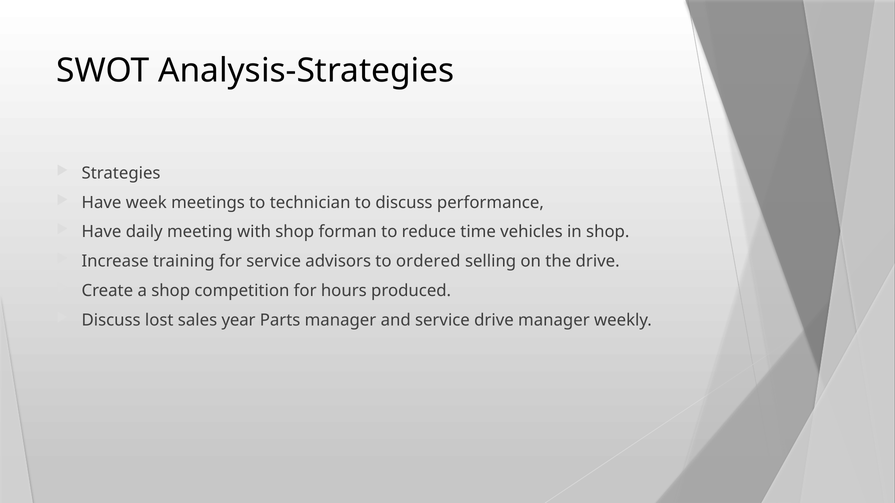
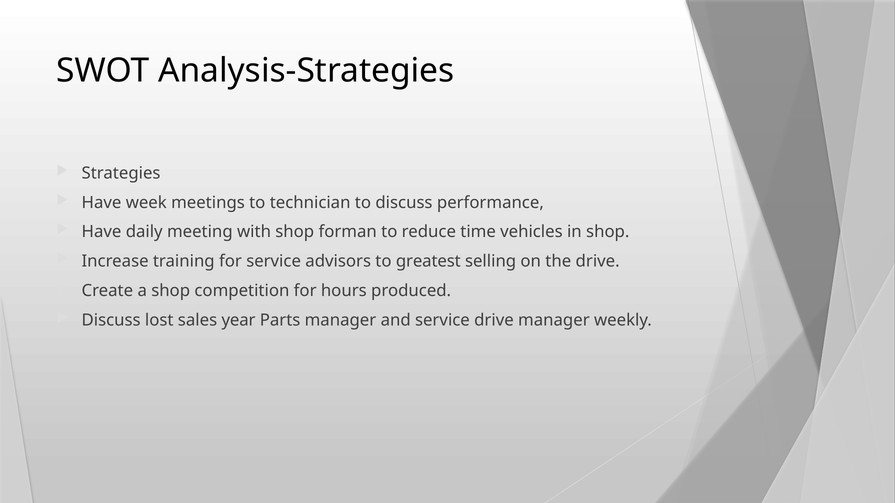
ordered: ordered -> greatest
